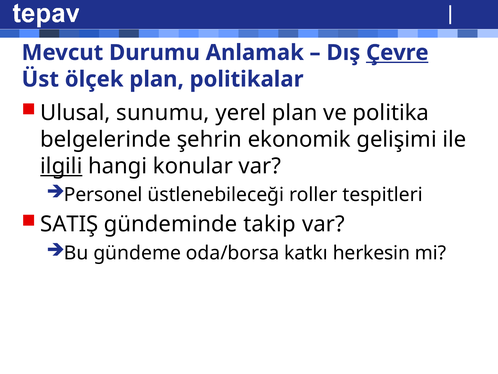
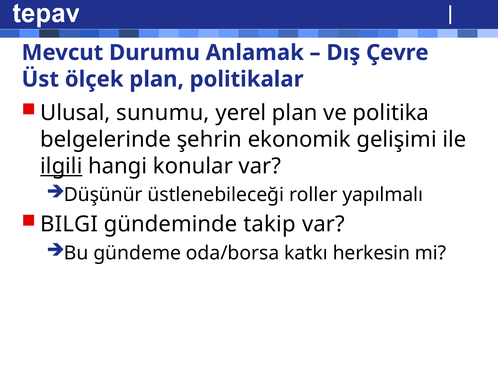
Çevre underline: present -> none
Personel: Personel -> Düşünür
tespitleri: tespitleri -> yapılmalı
SATIŞ: SATIŞ -> BILGI
